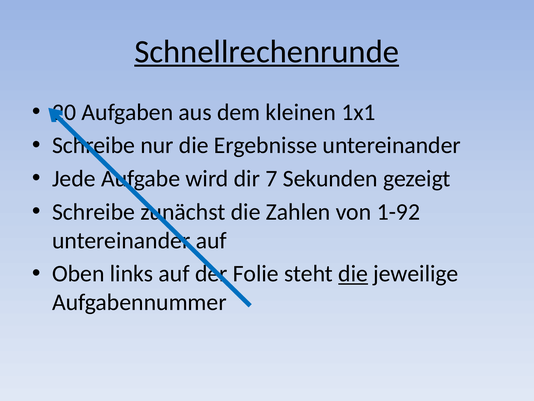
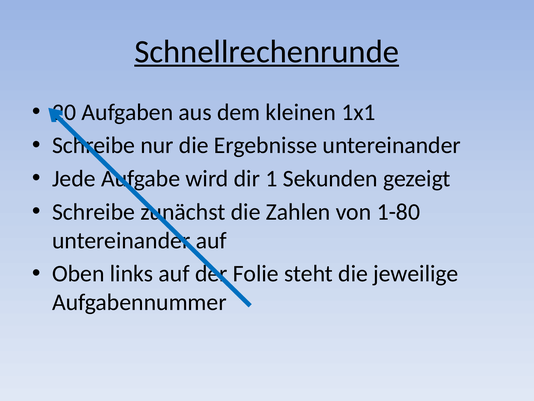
7: 7 -> 1
1-92: 1-92 -> 1-80
die at (353, 273) underline: present -> none
